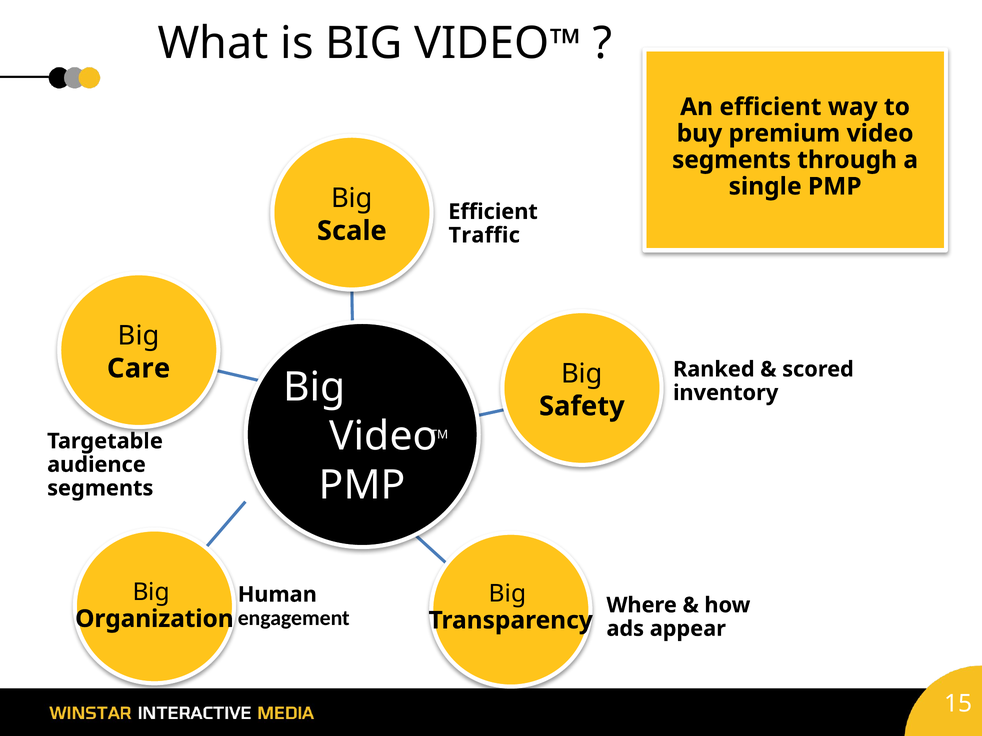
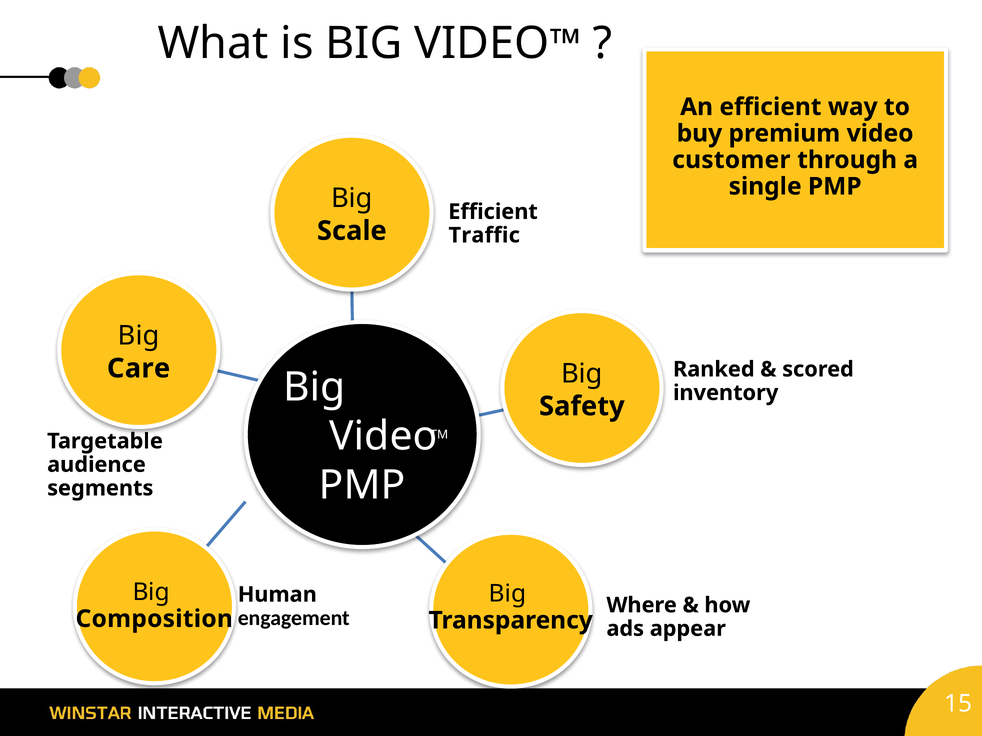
segments at (732, 160): segments -> customer
Organization: Organization -> Composition
